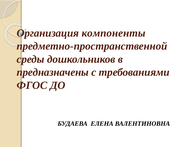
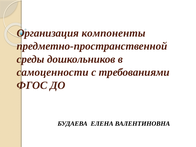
предназначены: предназначены -> самоценности
